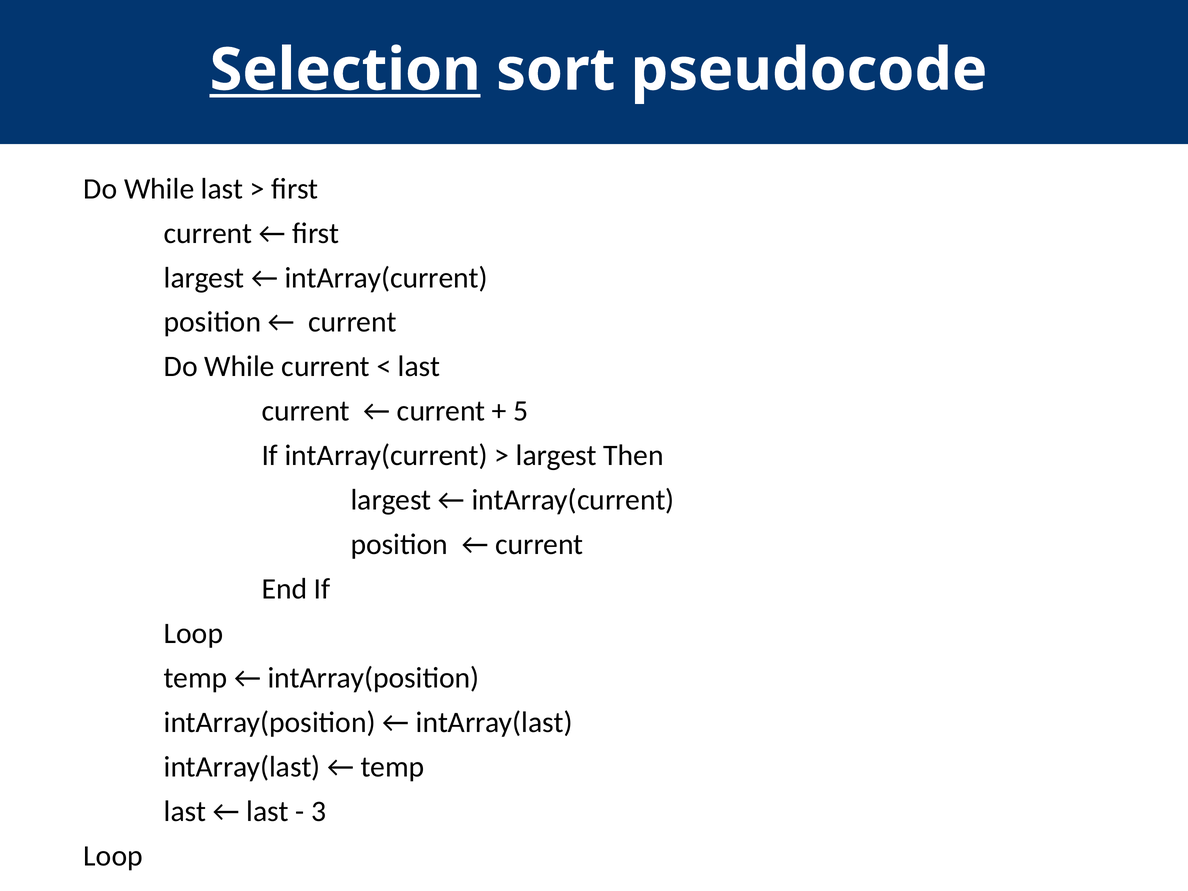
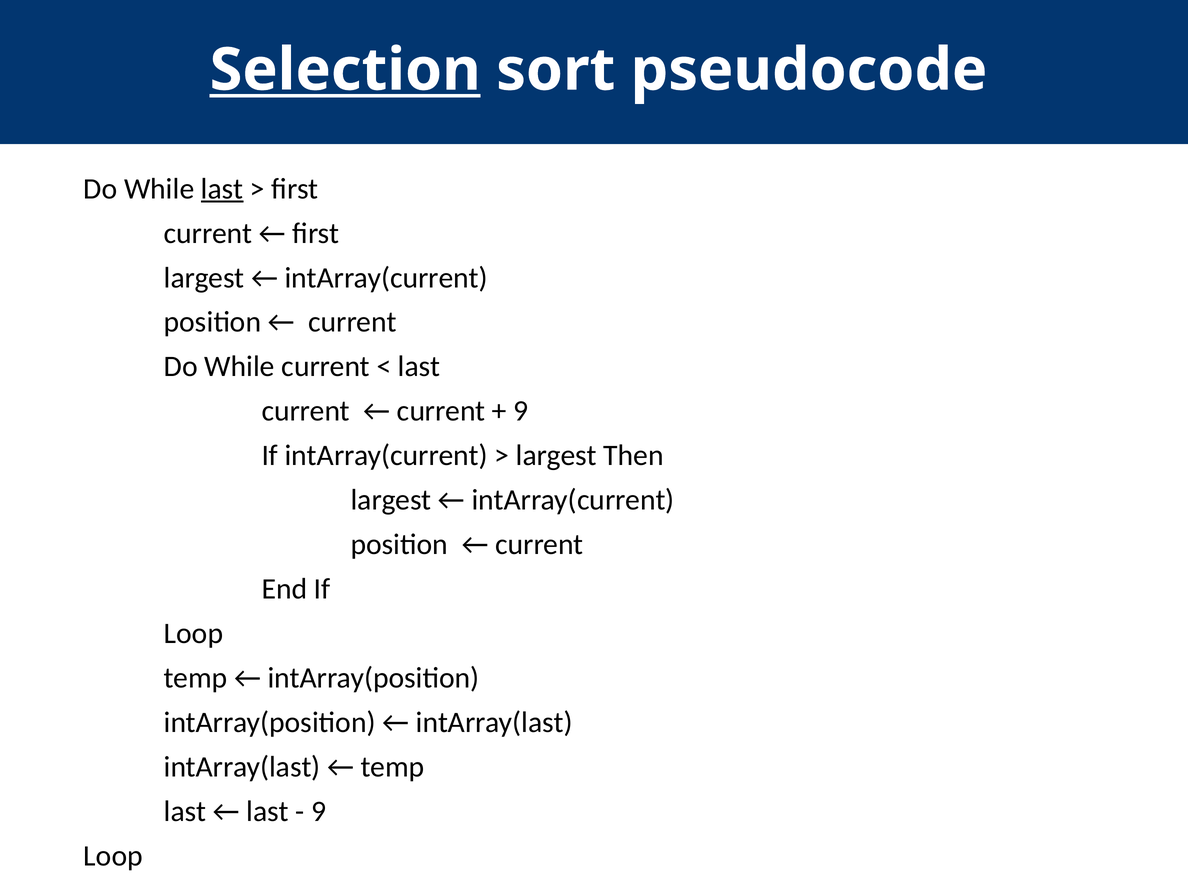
last at (222, 189) underline: none -> present
5 at (521, 411): 5 -> 9
3 at (319, 811): 3 -> 9
